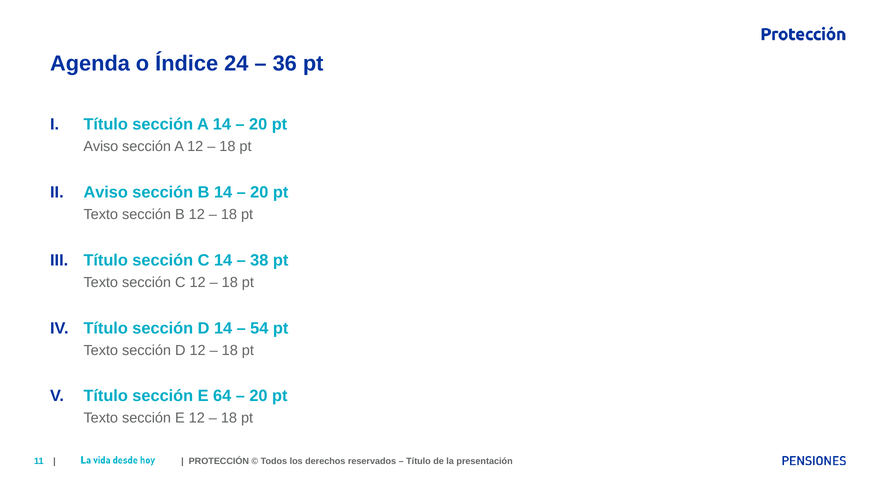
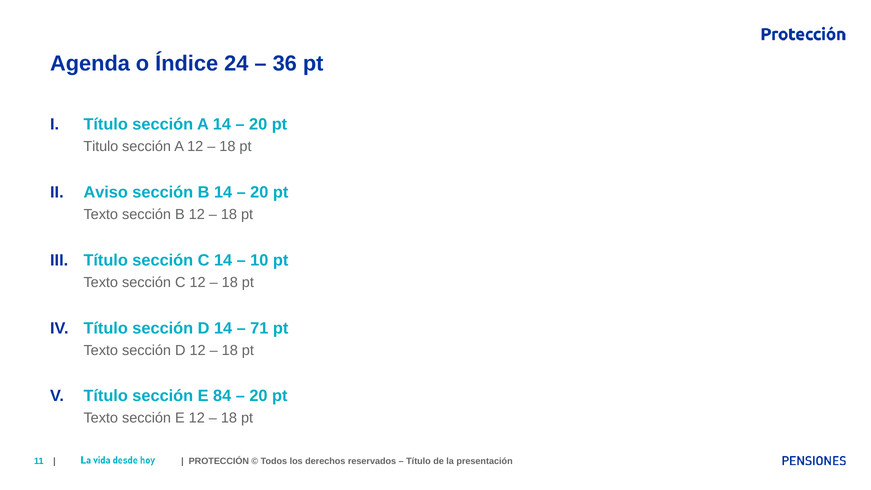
Aviso at (101, 147): Aviso -> Titulo
38: 38 -> 10
54: 54 -> 71
64: 64 -> 84
